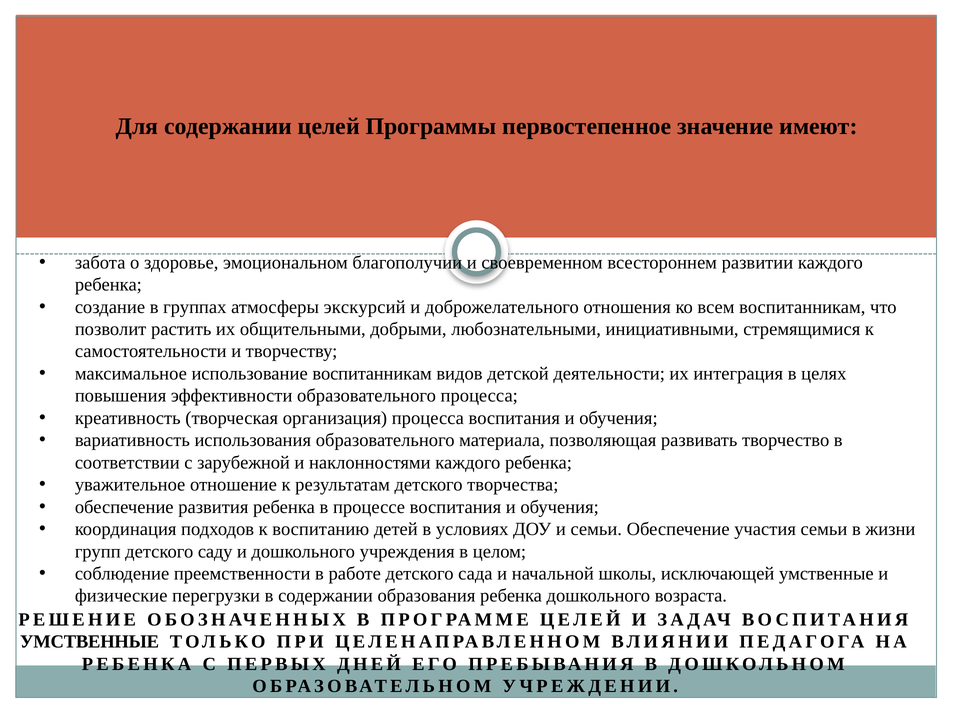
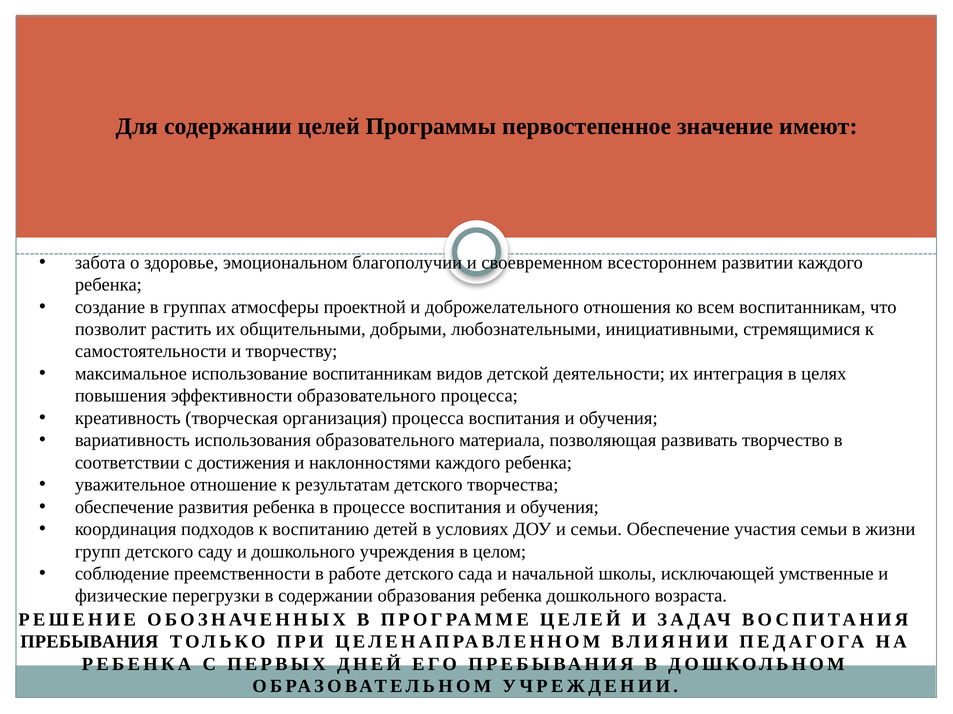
экскурсий: экскурсий -> проектной
зарубежной: зарубежной -> достижения
УМСТВЕННЫЕ at (89, 642): УМСТВЕННЫЕ -> ПРЕБЫВАНИЯ
